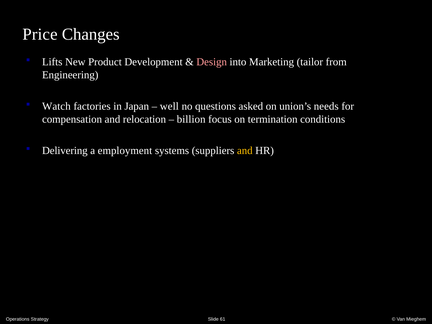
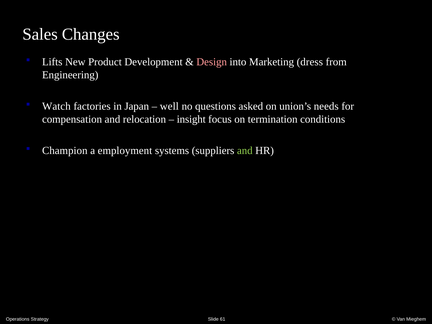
Price: Price -> Sales
tailor: tailor -> dress
billion: billion -> insight
Delivering: Delivering -> Champion
and at (245, 151) colour: yellow -> light green
